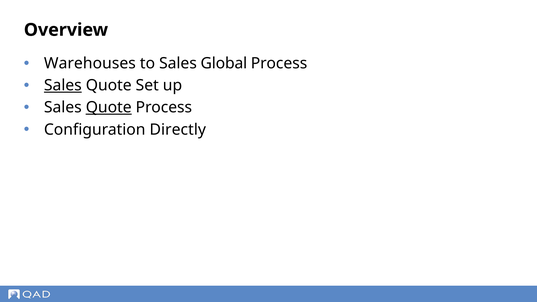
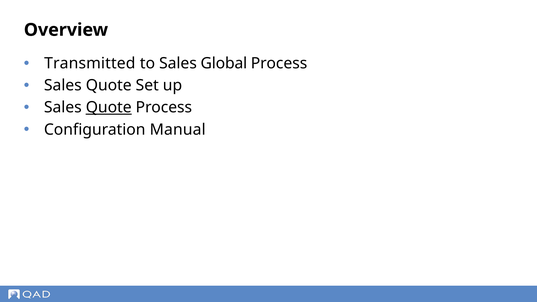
Warehouses: Warehouses -> Transmitted
Sales at (63, 85) underline: present -> none
Directly: Directly -> Manual
